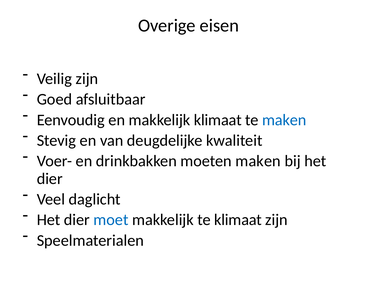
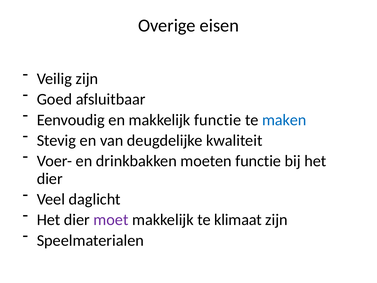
makkelijk klimaat: klimaat -> functie
moeten maken: maken -> functie
moet colour: blue -> purple
